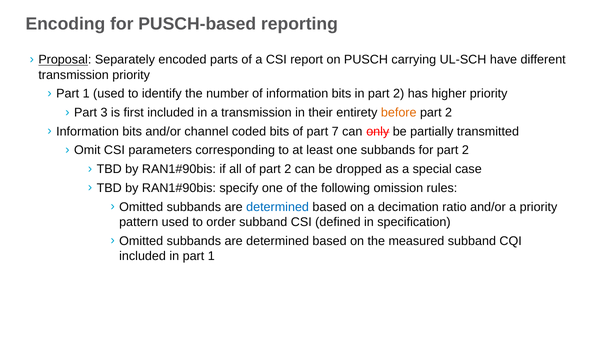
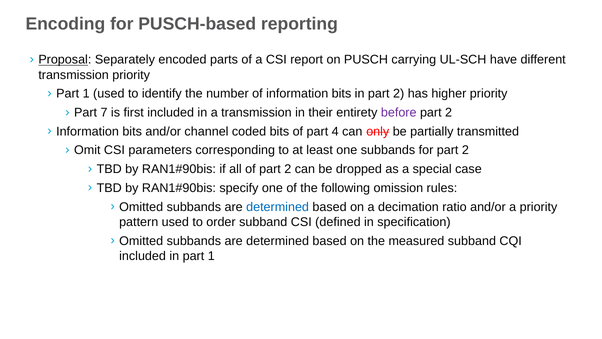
3: 3 -> 7
before colour: orange -> purple
7: 7 -> 4
